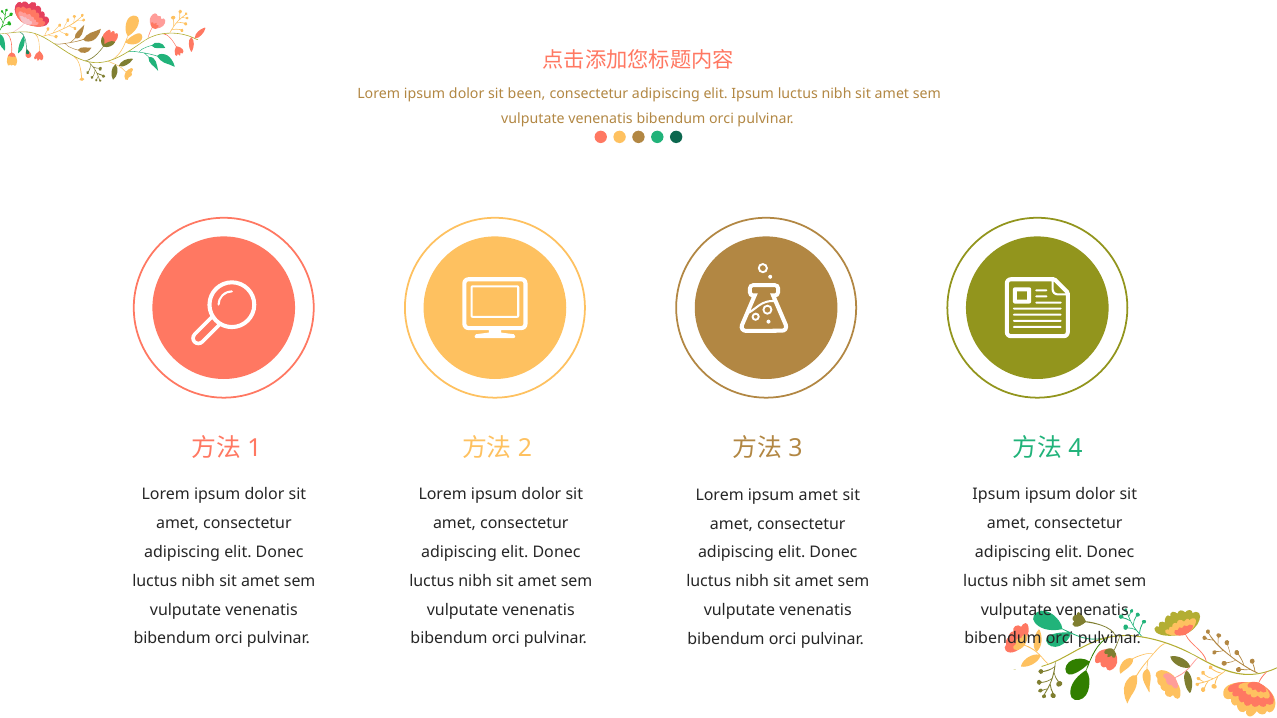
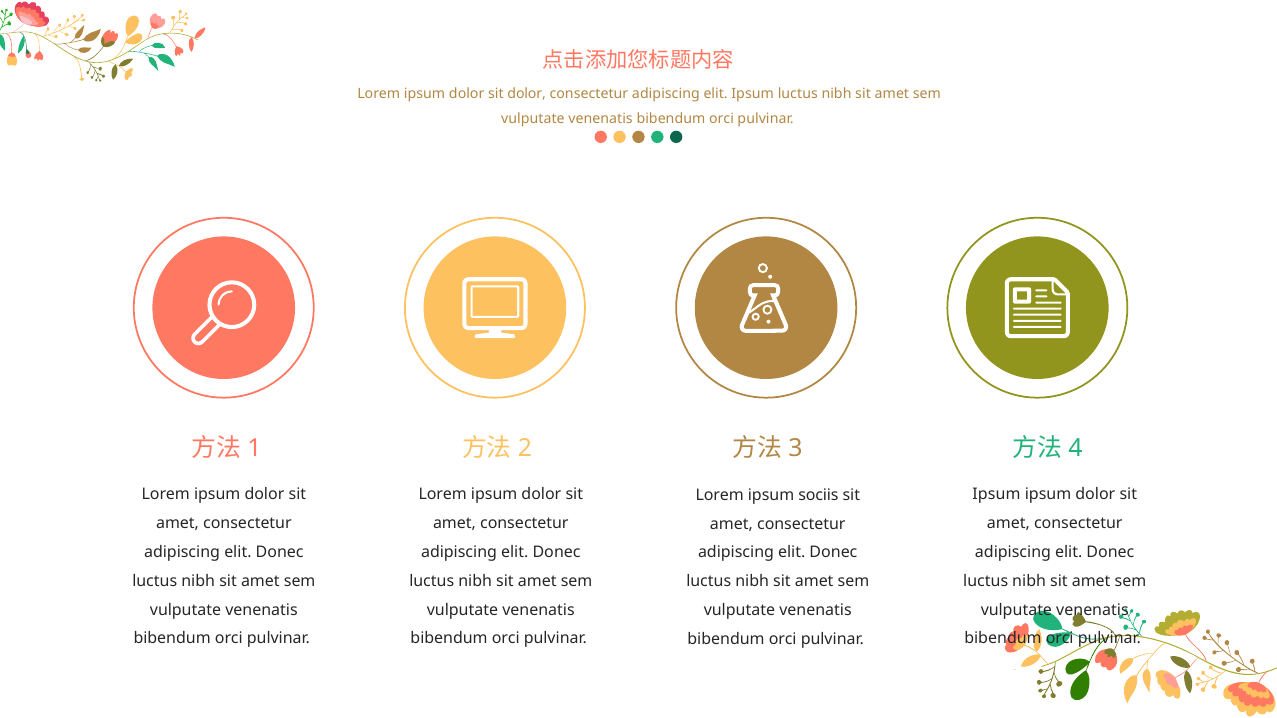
sit been: been -> dolor
ipsum amet: amet -> sociis
